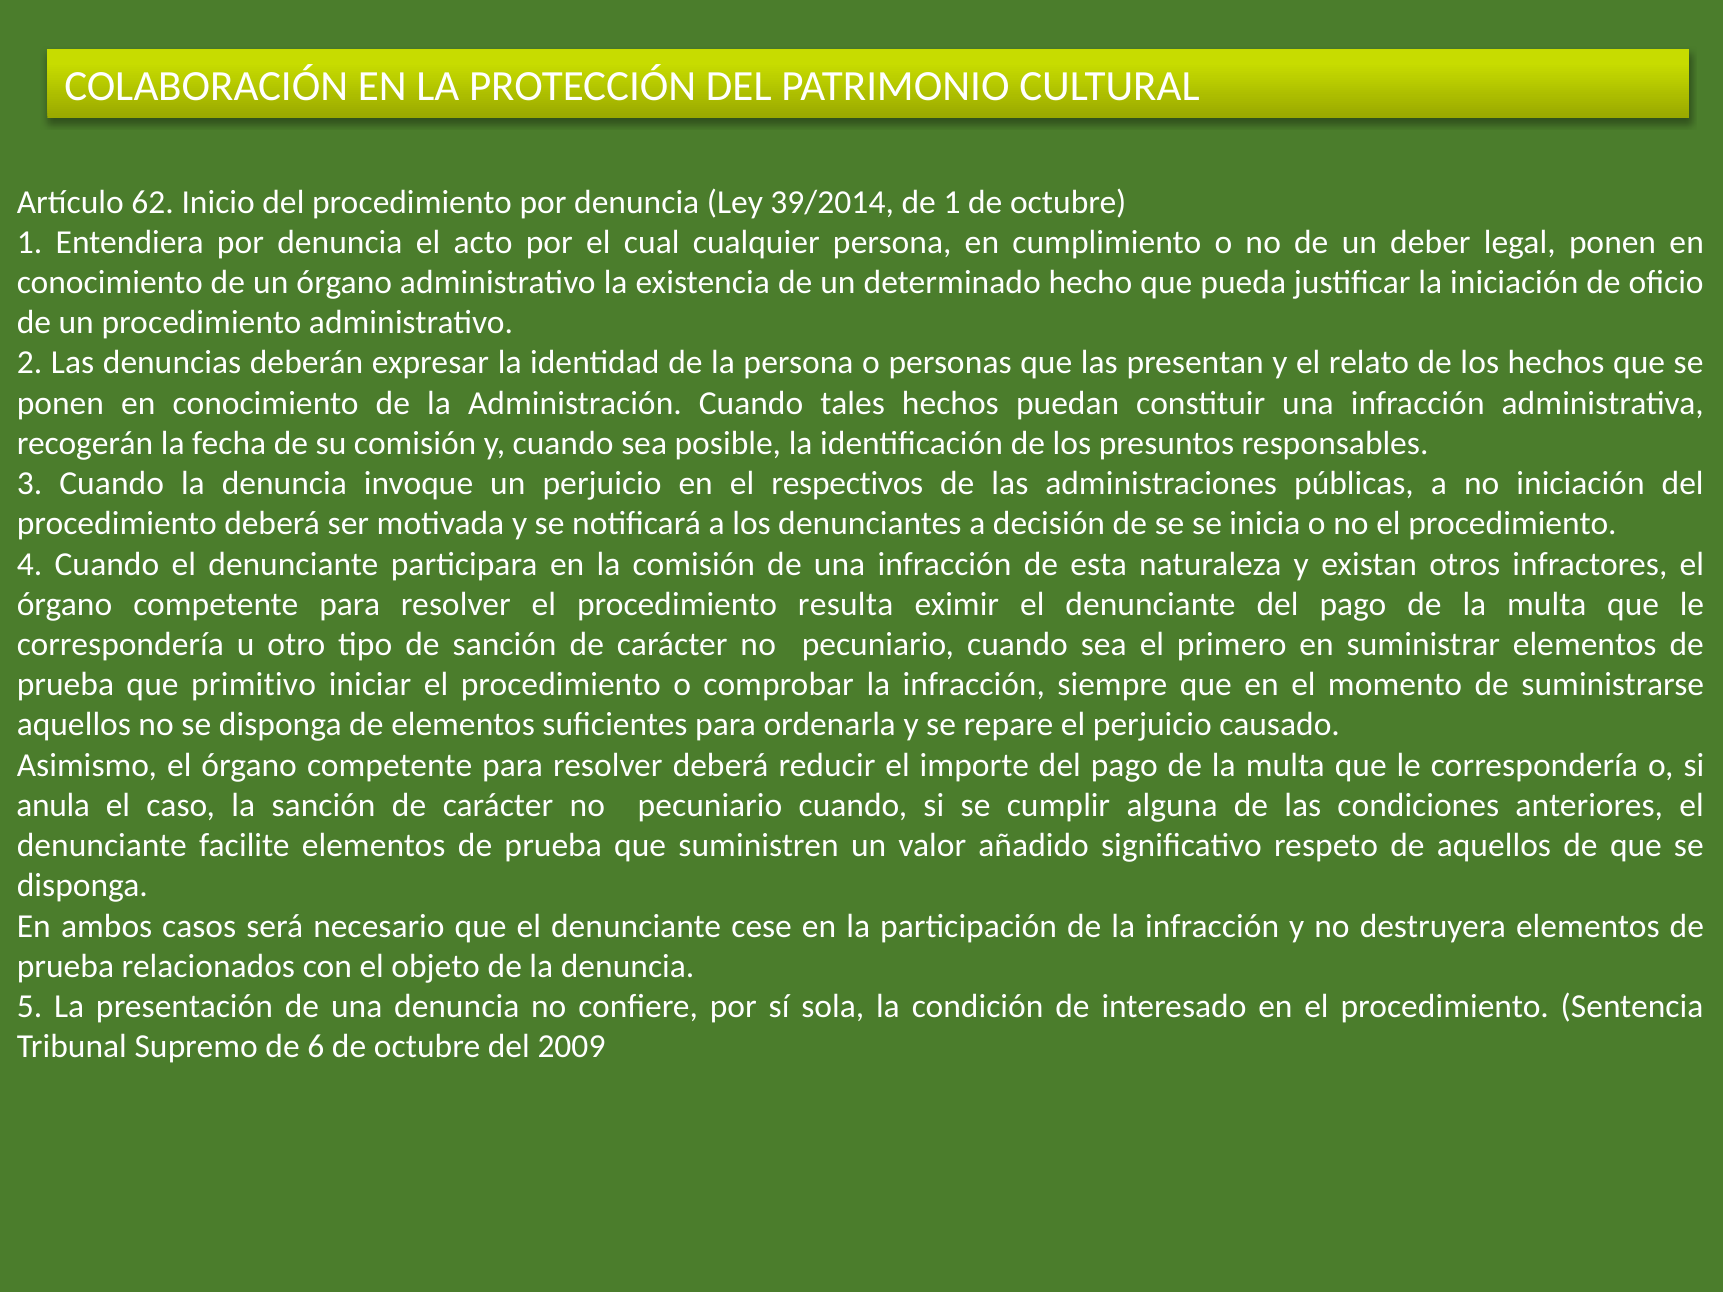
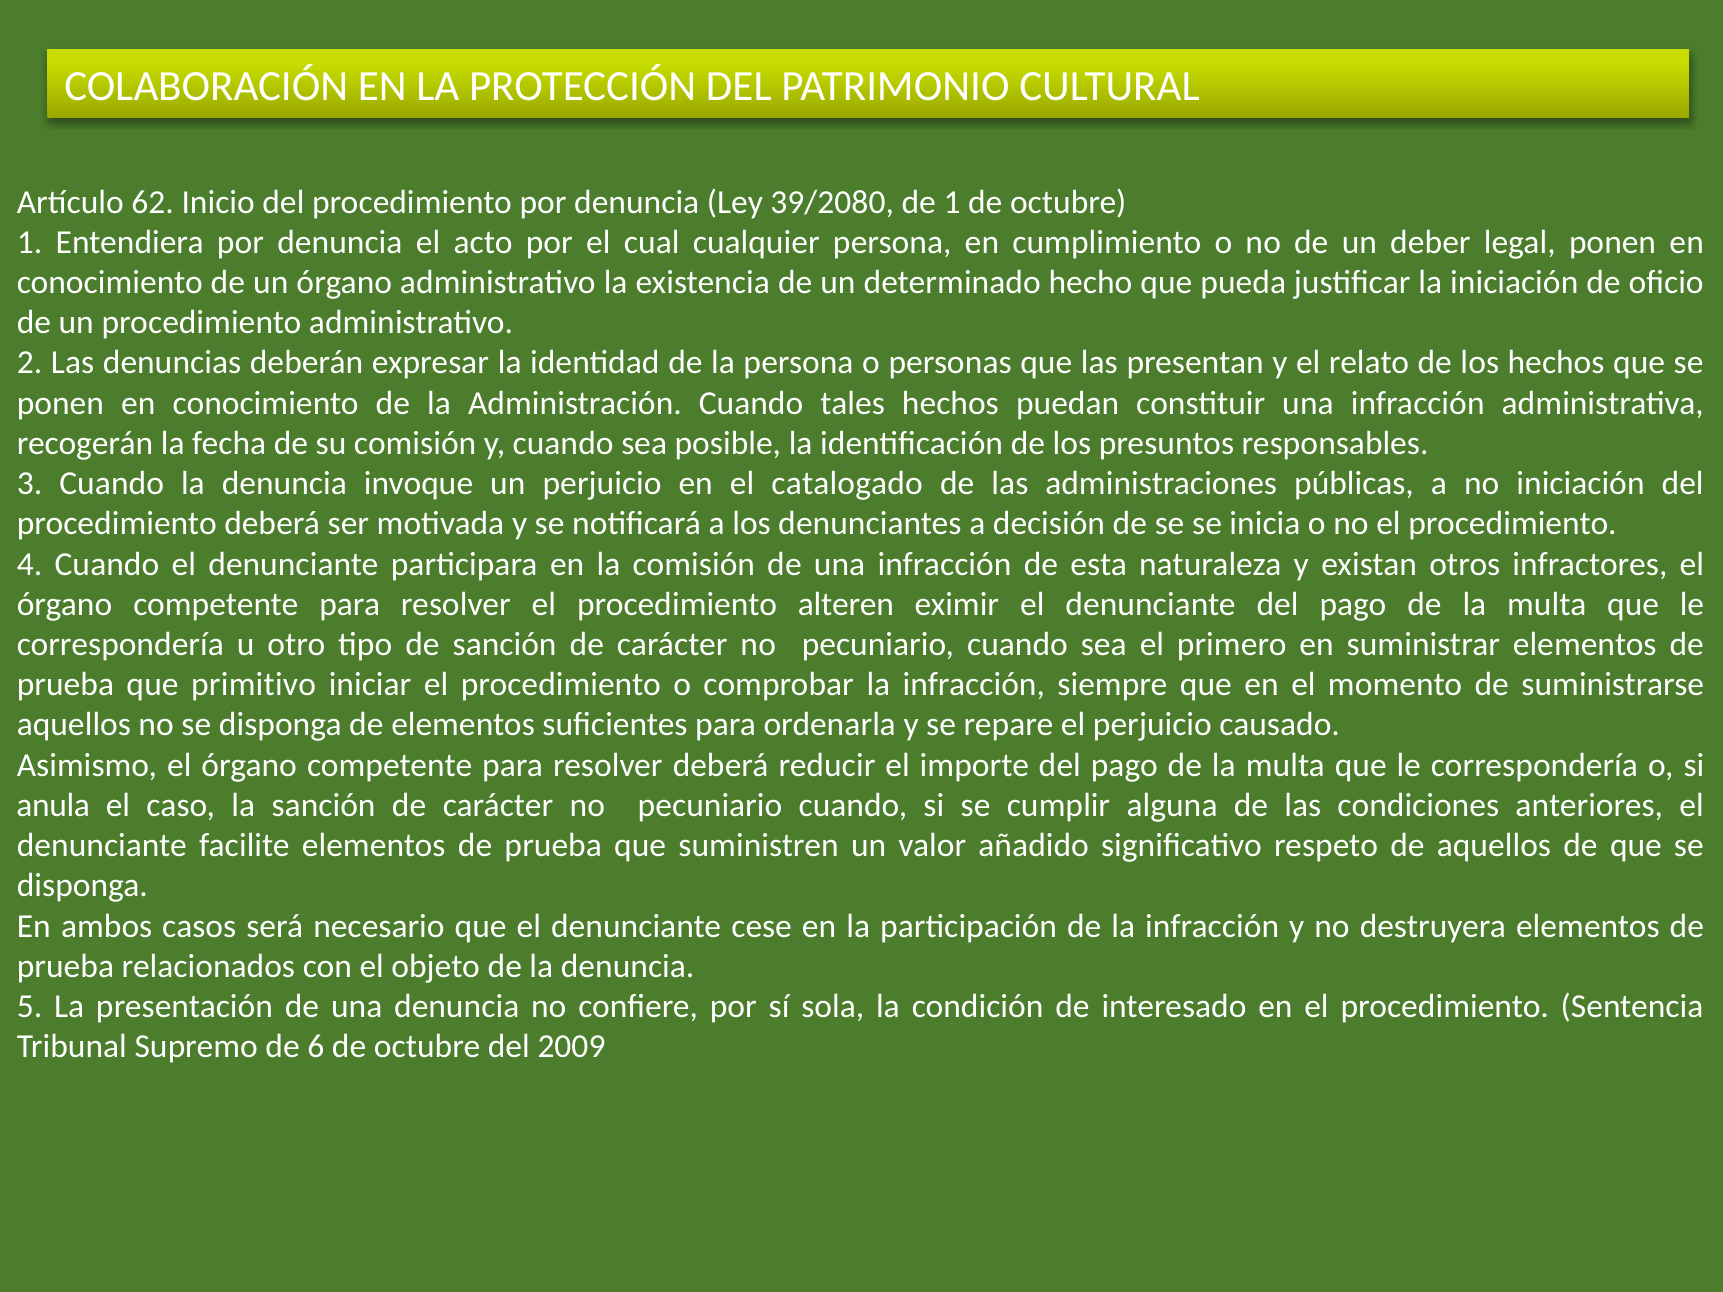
39/2014: 39/2014 -> 39/2080
respectivos: respectivos -> catalogado
resulta: resulta -> alteren
